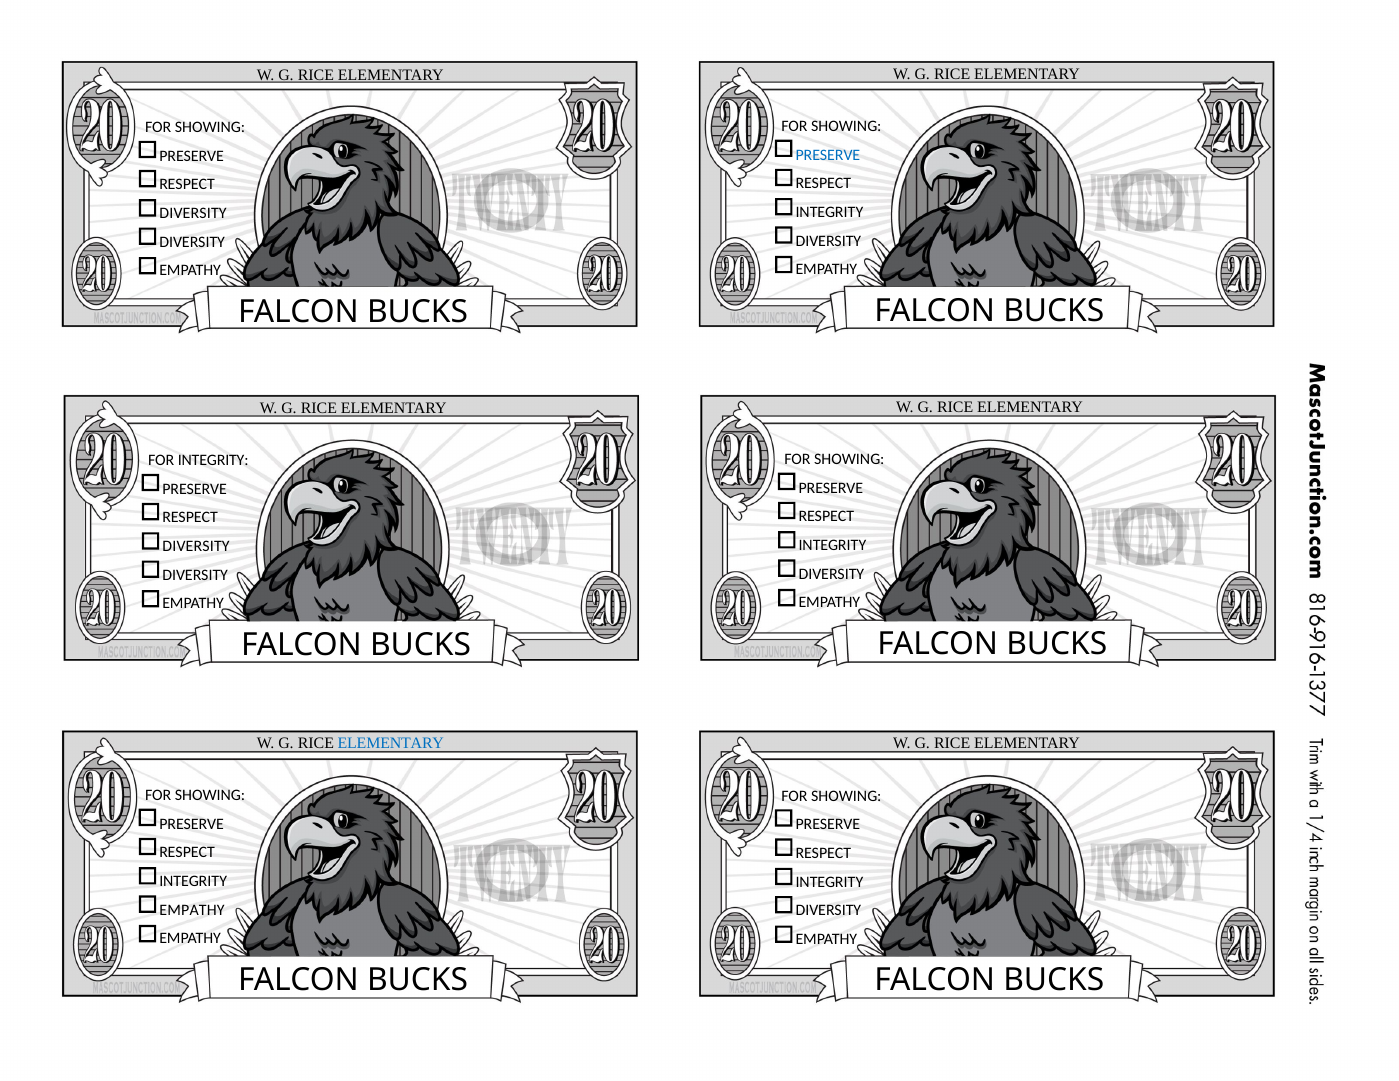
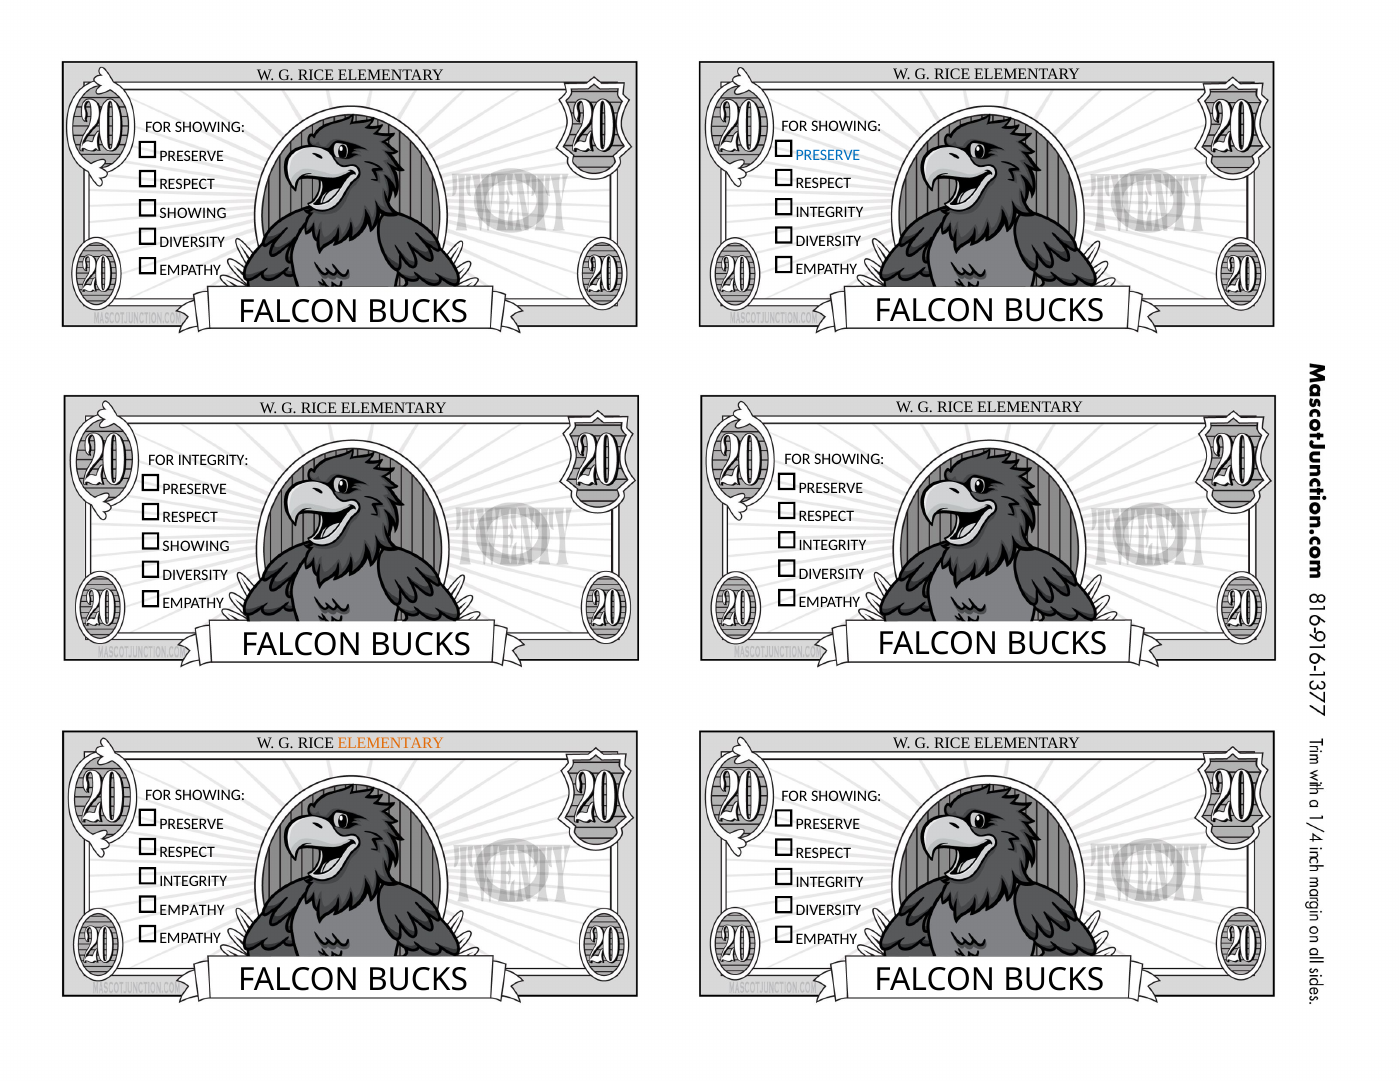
DIVERSITY at (193, 213): DIVERSITY -> SHOWING
DIVERSITY at (196, 546): DIVERSITY -> SHOWING
ELEMENTARY at (391, 743) colour: blue -> orange
